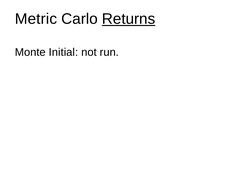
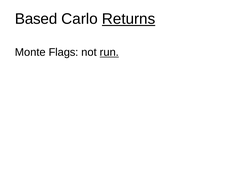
Metric: Metric -> Based
Initial: Initial -> Flags
run underline: none -> present
